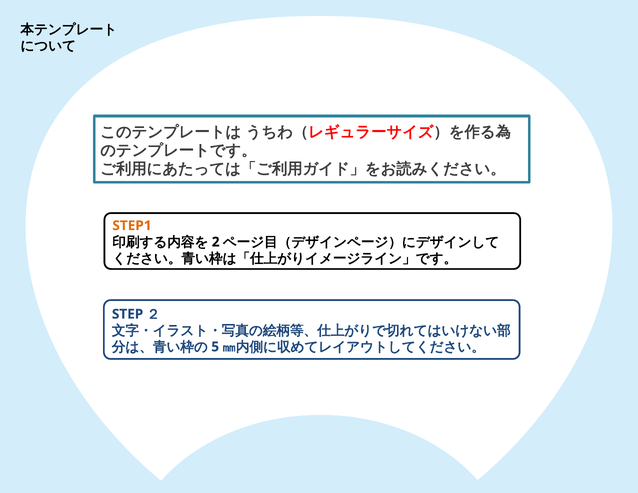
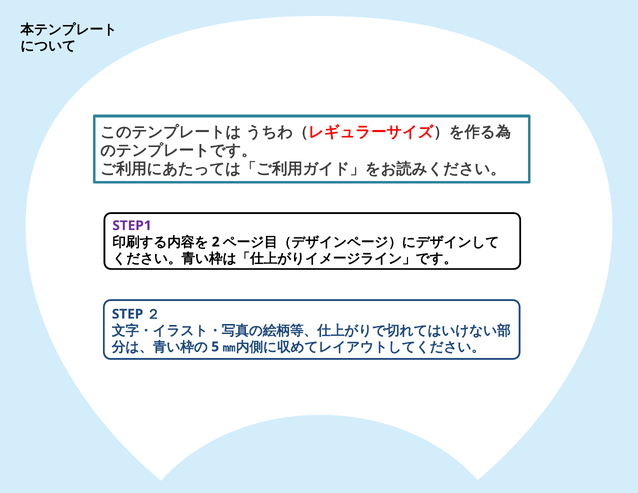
STEP1 colour: orange -> purple
